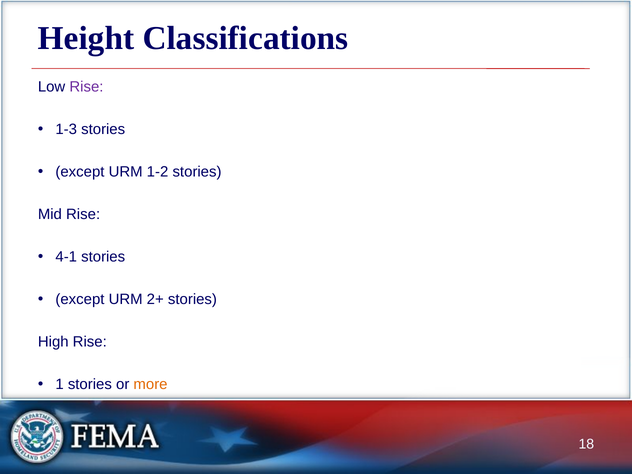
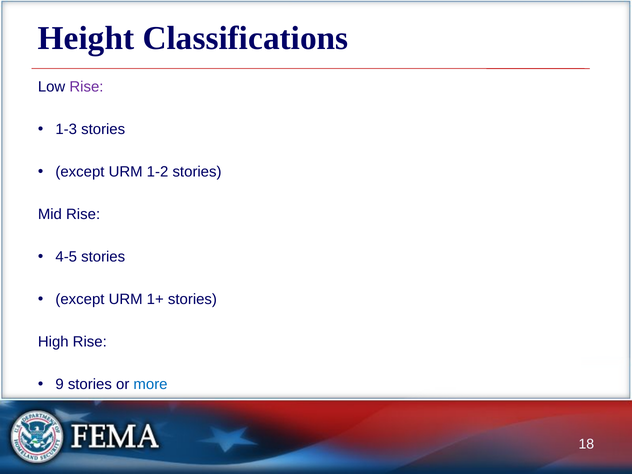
4-1: 4-1 -> 4-5
2+: 2+ -> 1+
1: 1 -> 9
more colour: orange -> blue
